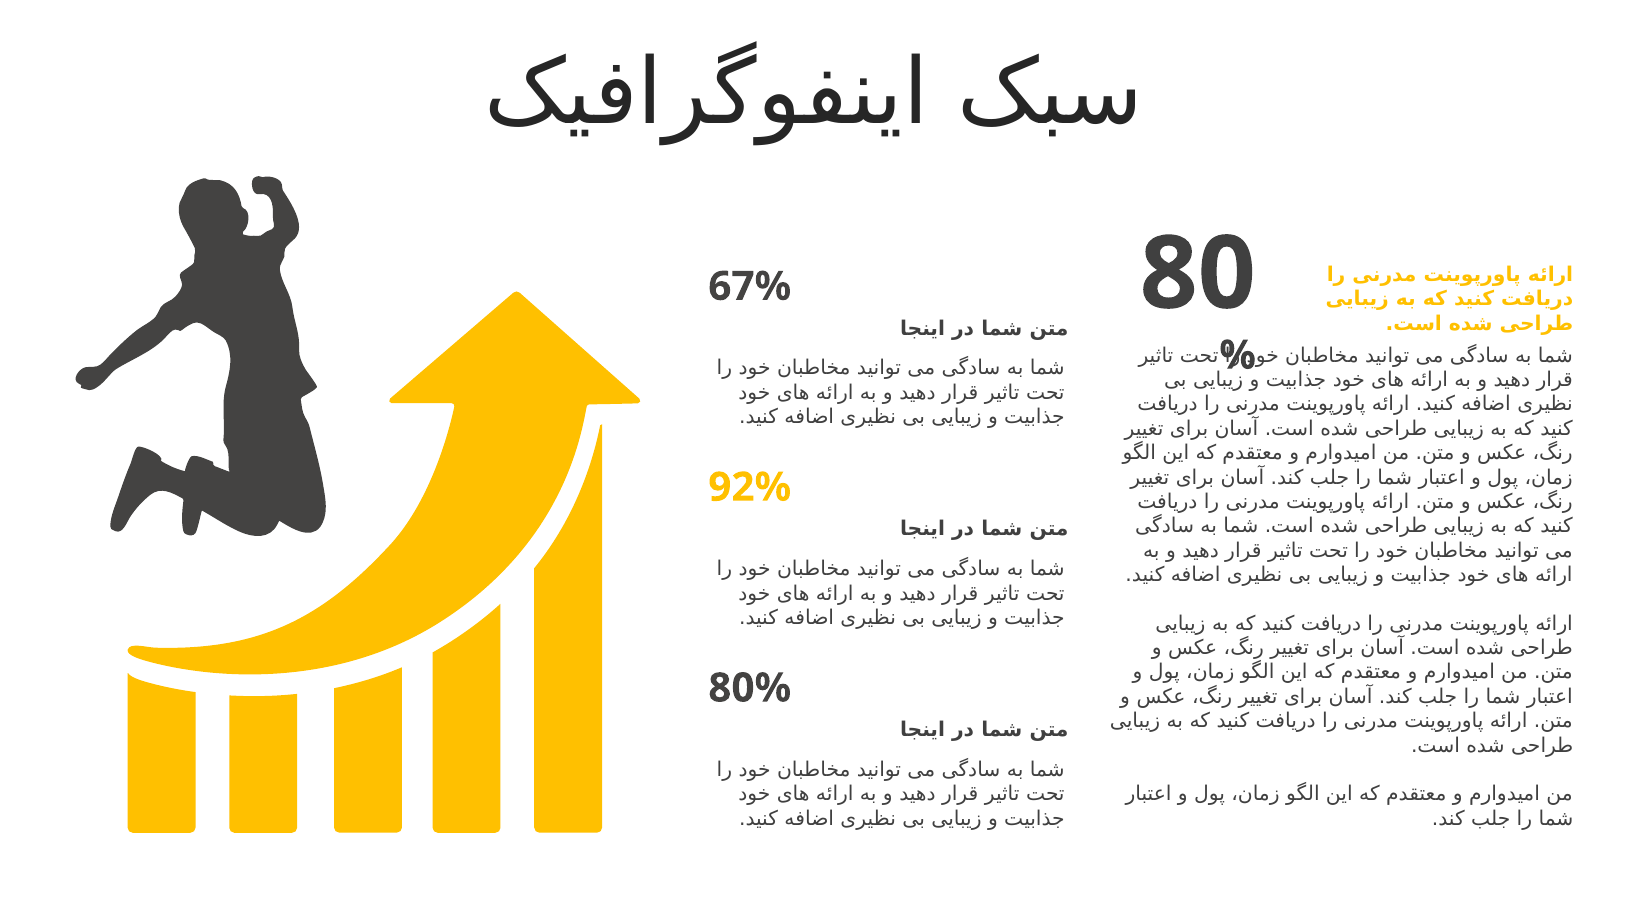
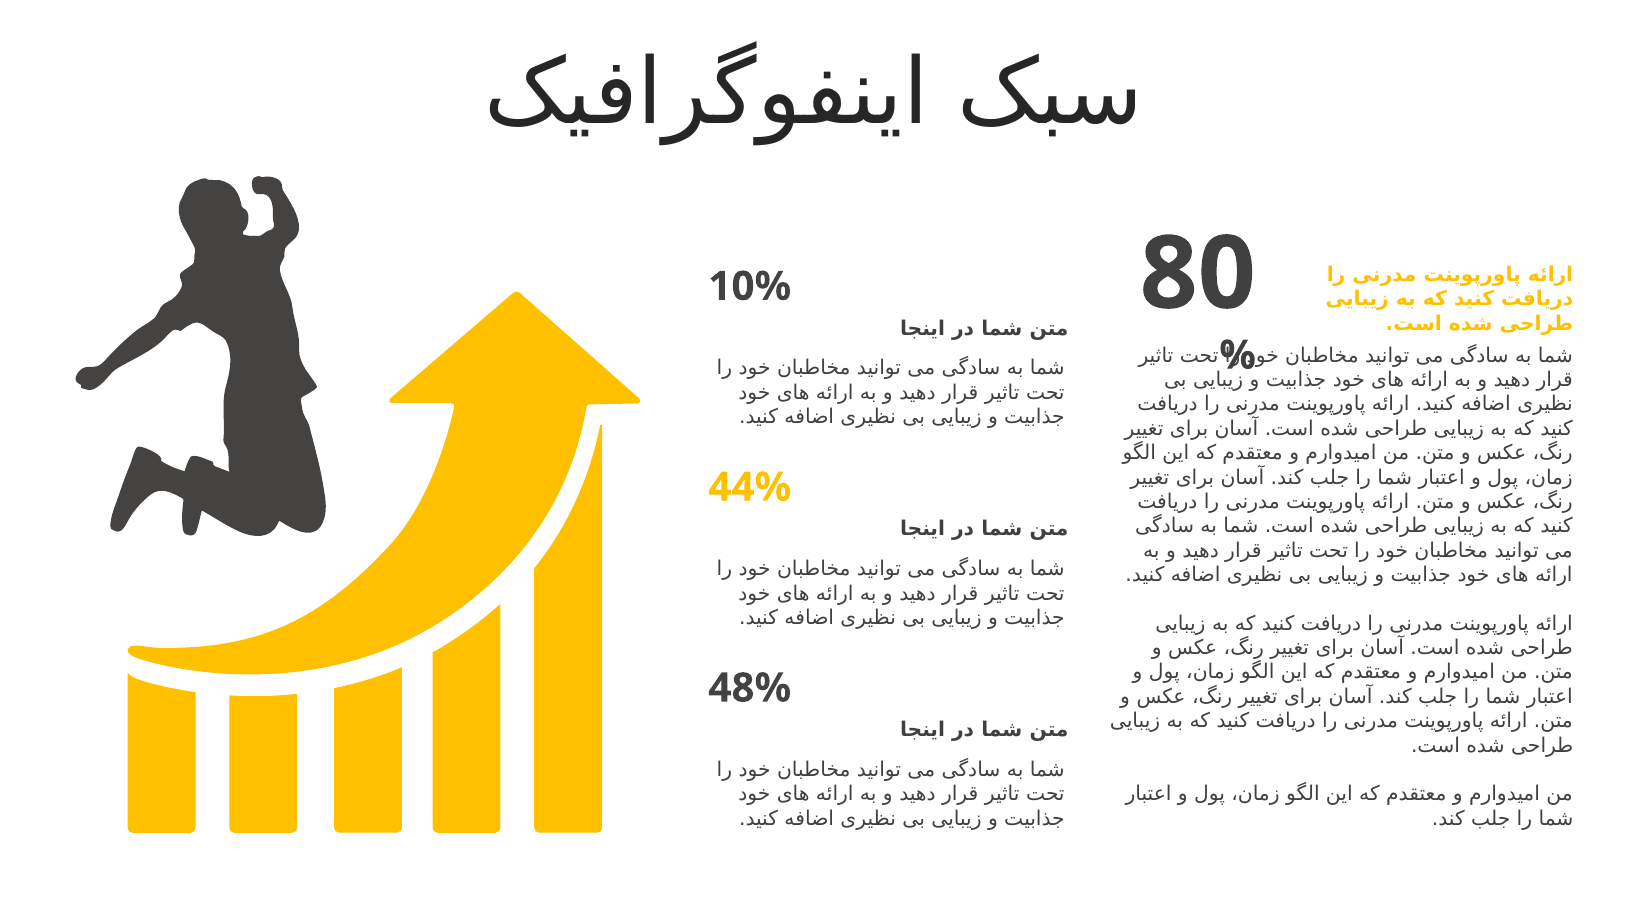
67%: 67% -> 10%
92%: 92% -> 44%
80%: 80% -> 48%
